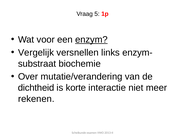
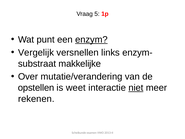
voor: voor -> punt
biochemie: biochemie -> makkelijke
dichtheid: dichtheid -> opstellen
korte: korte -> weet
niet underline: none -> present
